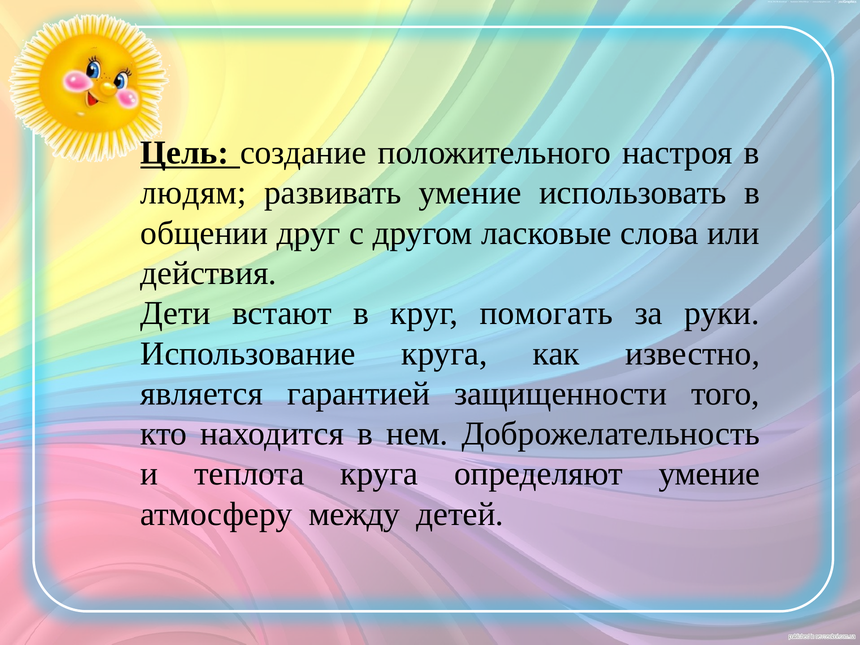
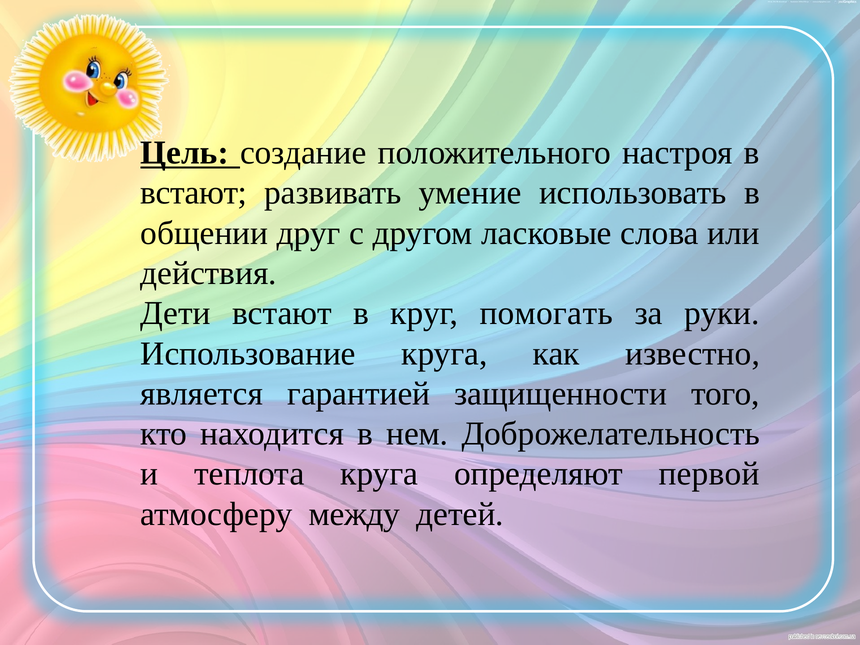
людям at (193, 193): людям -> встают
определяют умение: умение -> первой
